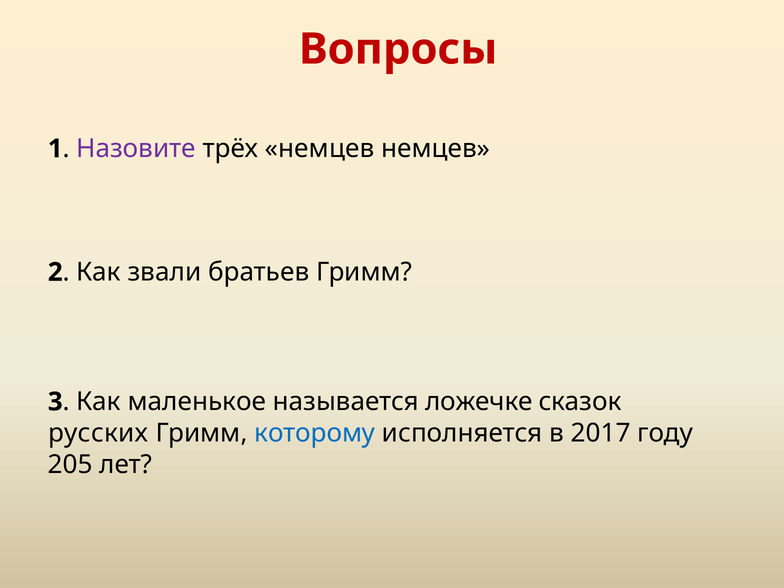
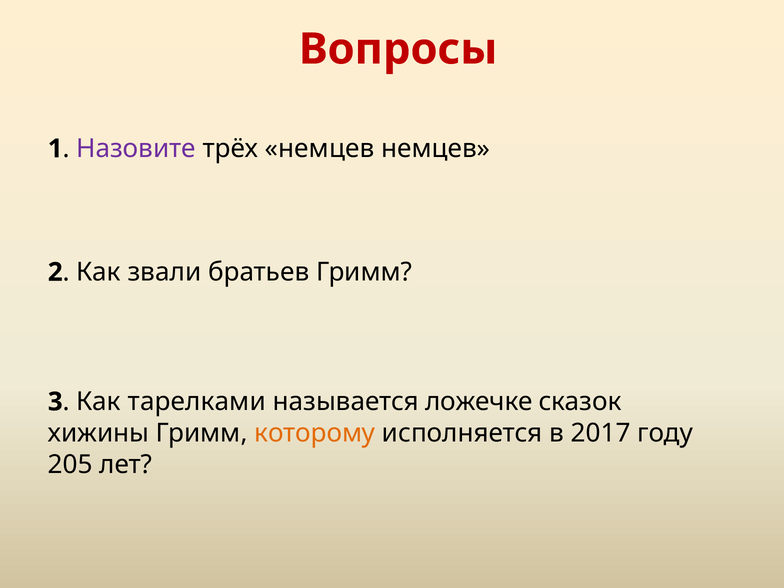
маленькое: маленькое -> тарелками
русских: русских -> хижины
которому colour: blue -> orange
